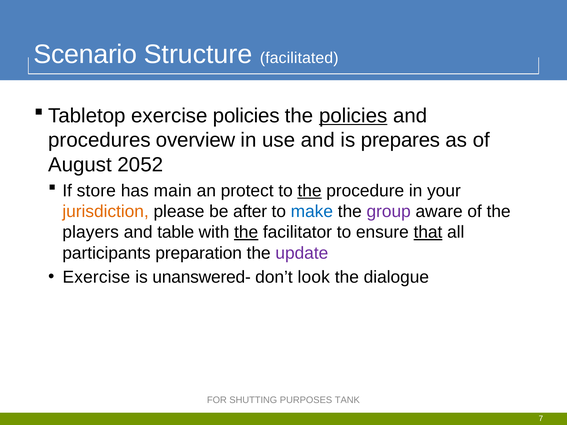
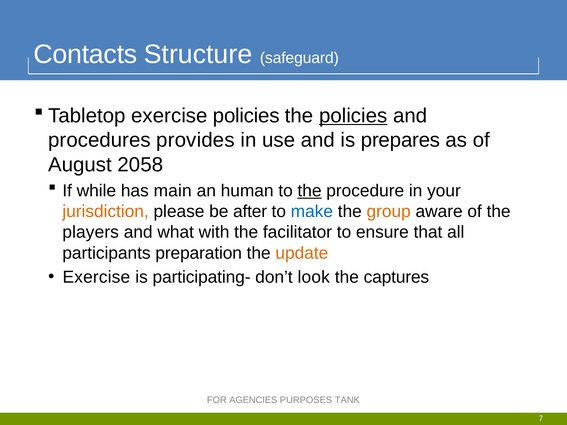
Scenario: Scenario -> Contacts
facilitated: facilitated -> safeguard
overview: overview -> provides
2052: 2052 -> 2058
store: store -> while
protect: protect -> human
group colour: purple -> orange
table: table -> what
the at (246, 232) underline: present -> none
that underline: present -> none
update colour: purple -> orange
unanswered-: unanswered- -> participating-
dialogue: dialogue -> captures
SHUTTING: SHUTTING -> AGENCIES
